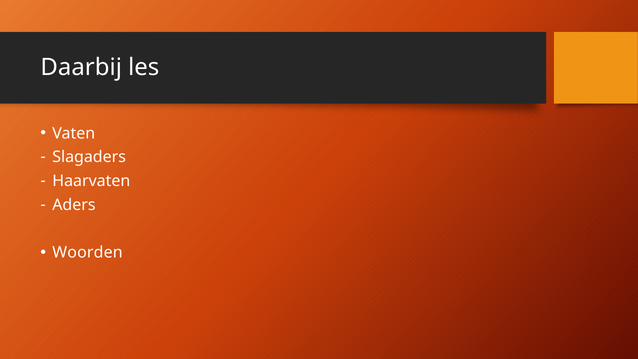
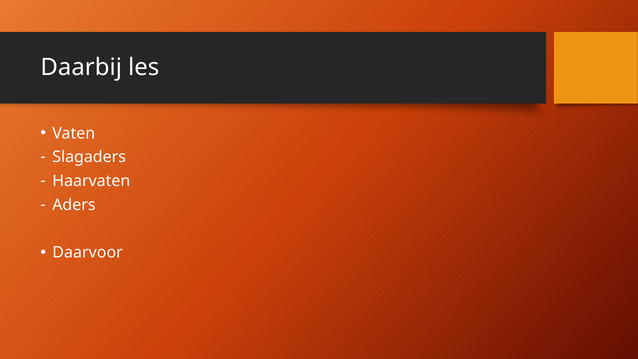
Woorden: Woorden -> Daarvoor
